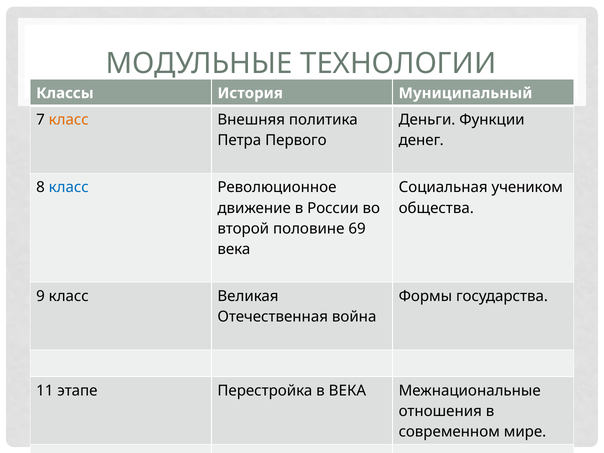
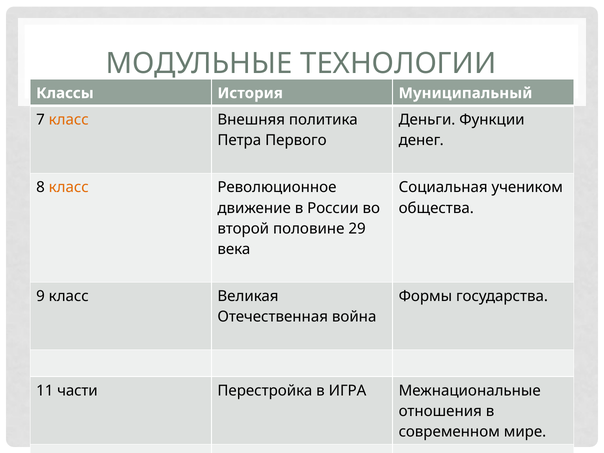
класс at (69, 187) colour: blue -> orange
69: 69 -> 29
этапе: этапе -> части
в ВЕКА: ВЕКА -> ИГРА
